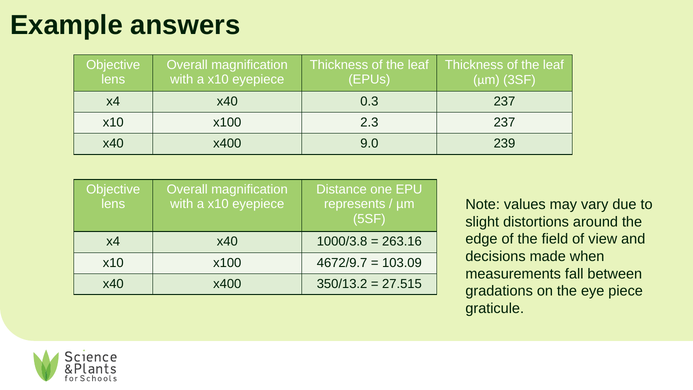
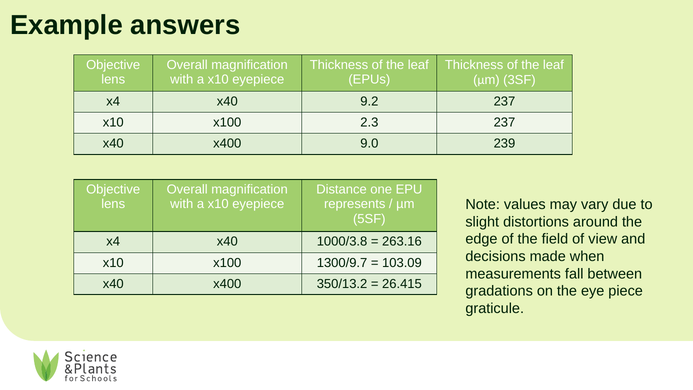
0.3: 0.3 -> 9.2
4672/9.7: 4672/9.7 -> 1300/9.7
27.515: 27.515 -> 26.415
